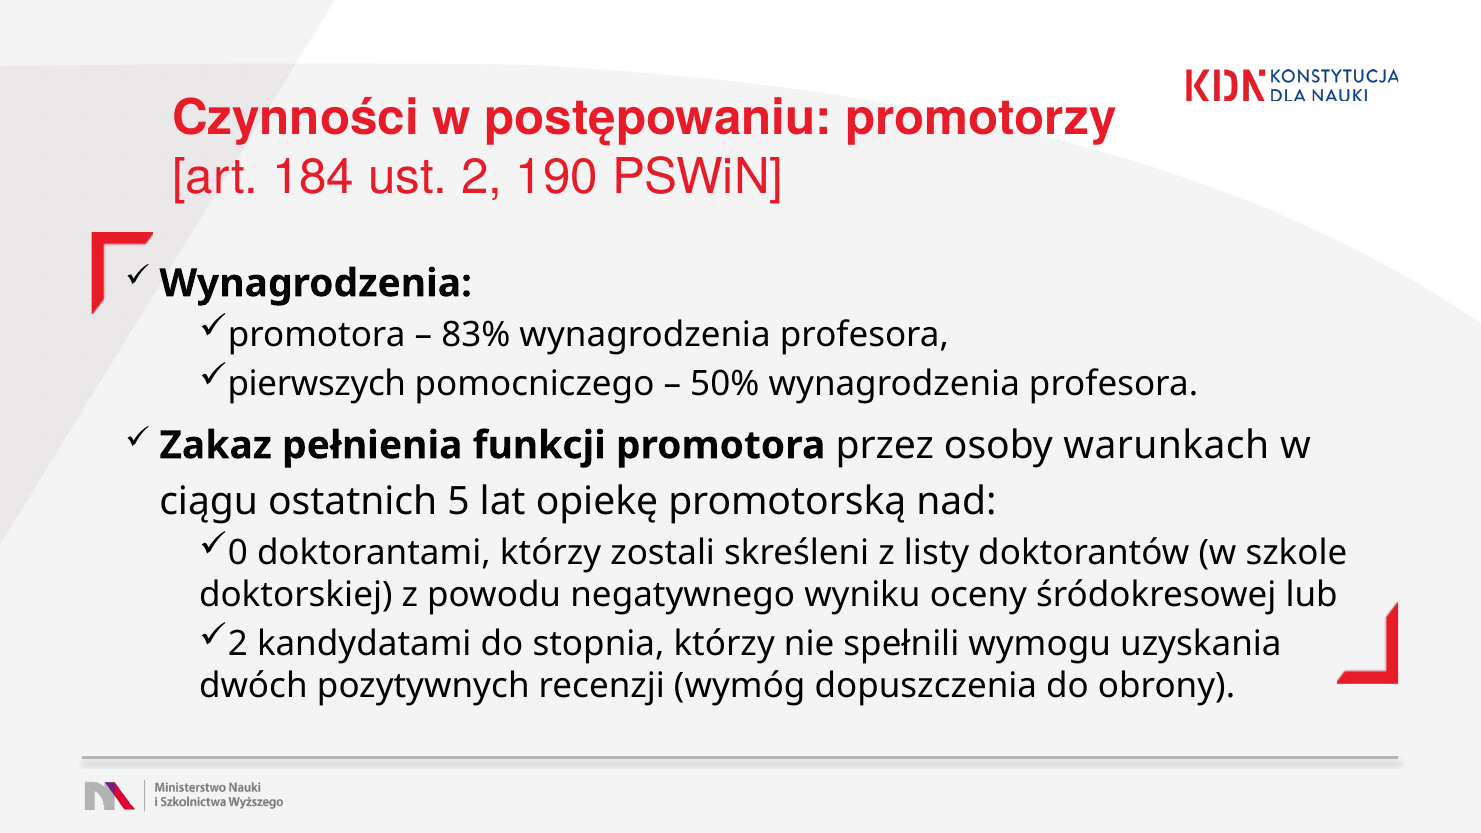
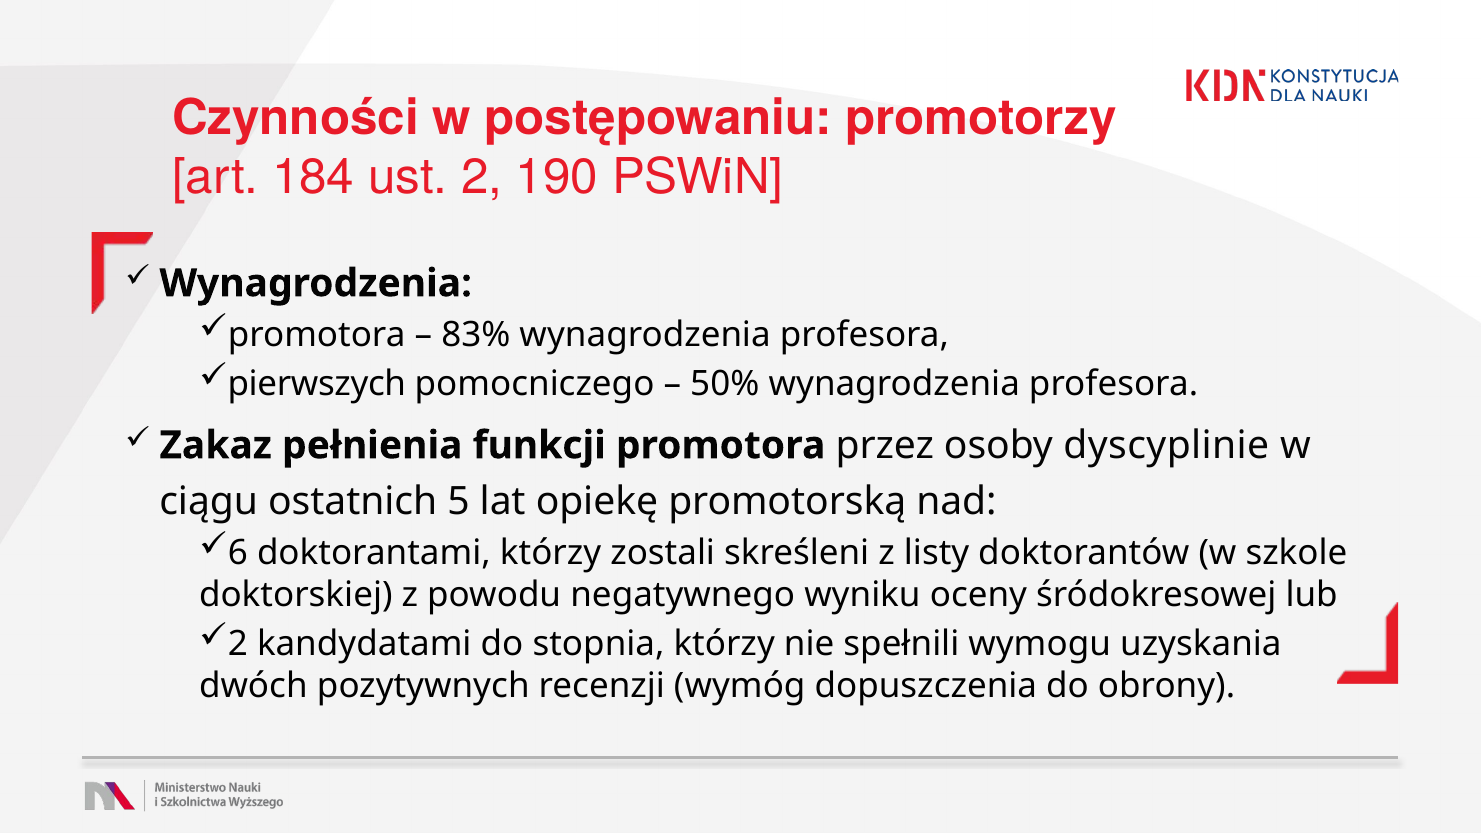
warunkach: warunkach -> dyscyplinie
0: 0 -> 6
